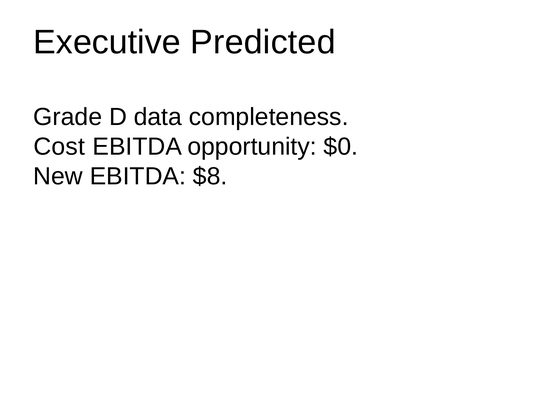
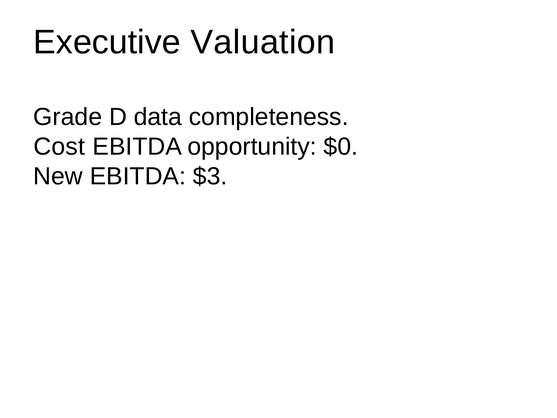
Predicted: Predicted -> Valuation
$8: $8 -> $3
